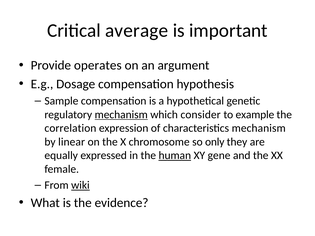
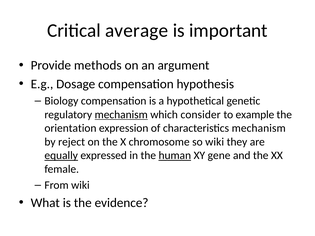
operates: operates -> methods
Sample: Sample -> Biology
correlation: correlation -> orientation
linear: linear -> reject
so only: only -> wiki
equally underline: none -> present
wiki at (80, 185) underline: present -> none
